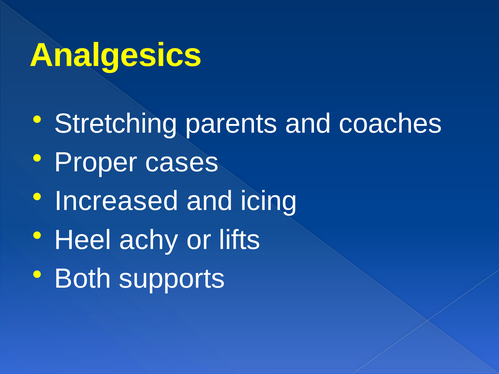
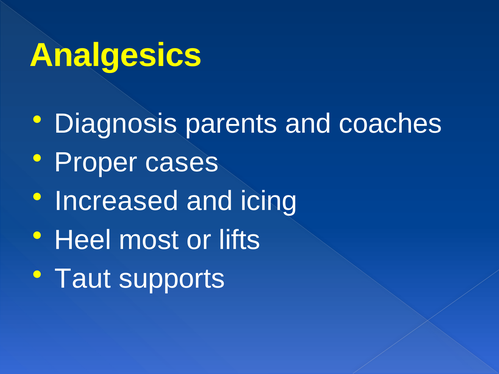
Stretching: Stretching -> Diagnosis
achy: achy -> most
Both: Both -> Taut
